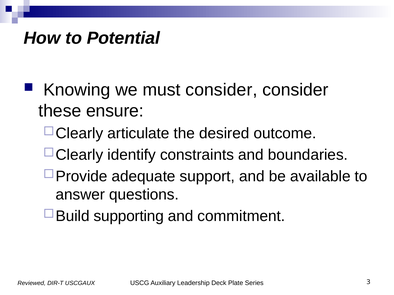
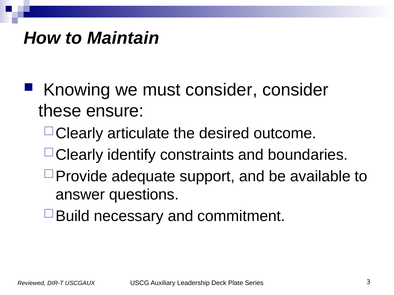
Potential: Potential -> Maintain
supporting: supporting -> necessary
